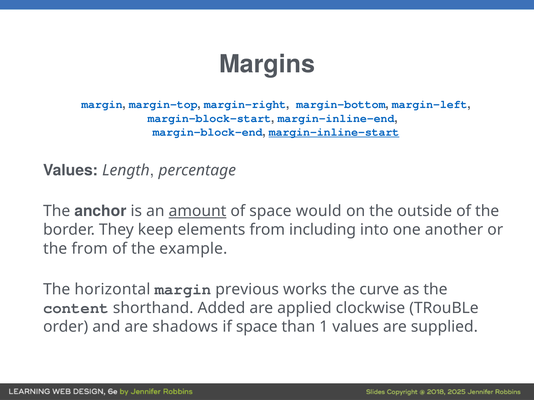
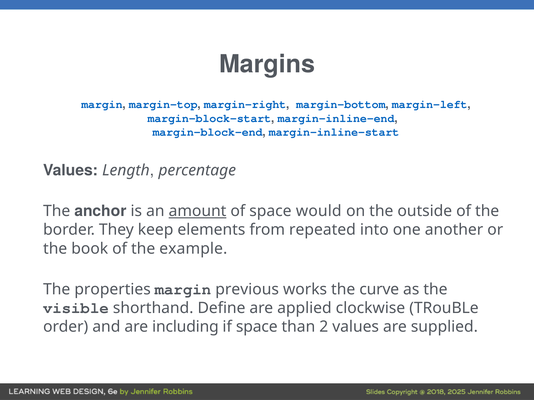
margin-inline-start underline: present -> none
including: including -> repeated
the from: from -> book
horizontal: horizontal -> properties
content: content -> visible
Added: Added -> Define
shadows: shadows -> including
1: 1 -> 2
